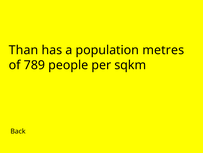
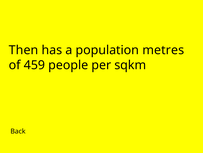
Than: Than -> Then
789: 789 -> 459
